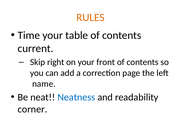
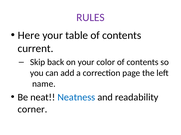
RULES colour: orange -> purple
Time: Time -> Here
right: right -> back
front: front -> color
